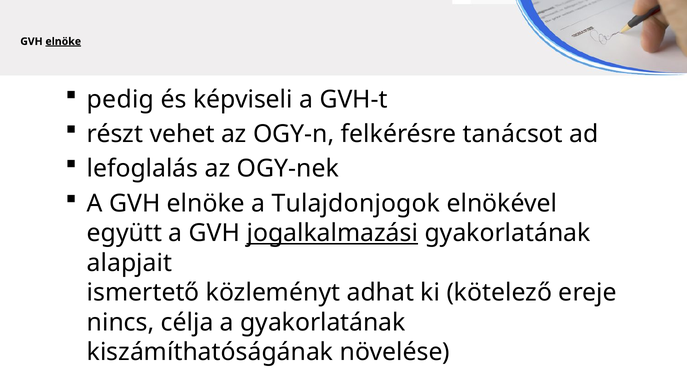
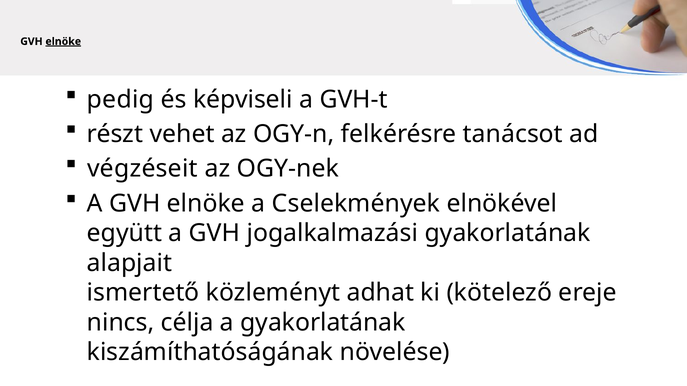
lefoglalás: lefoglalás -> végzéseit
Tulajdonjogok: Tulajdonjogok -> Cselekmények
jogalkalmazási underline: present -> none
